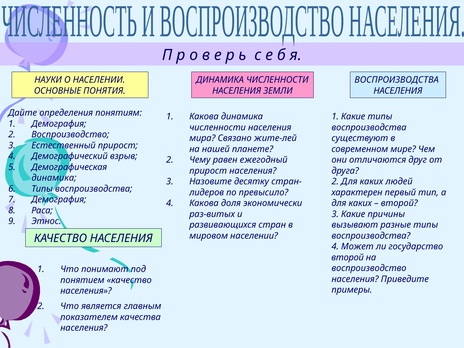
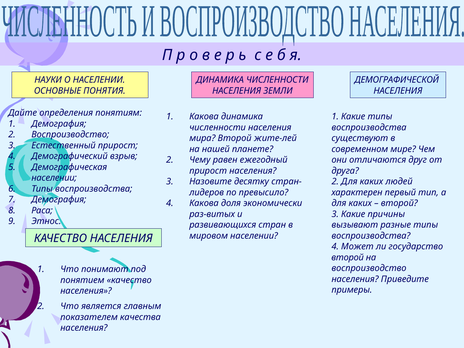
ВОСПРОИЗВОДСТВА at (397, 80): ВОСПРОИЗВОДСТВА -> ДЕМОГРАФИЧЕСКОЙ
мира Связано: Связано -> Второй
динамика at (54, 178): динамика -> населении
